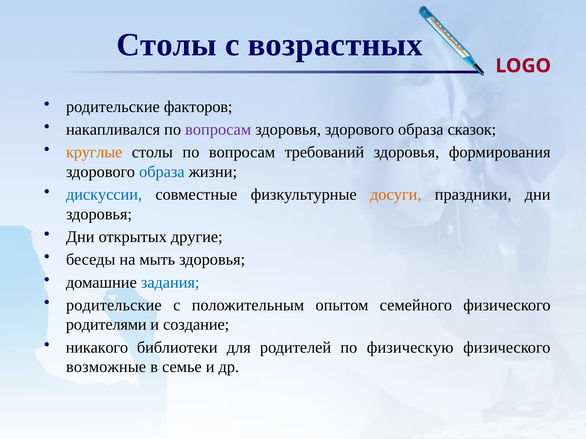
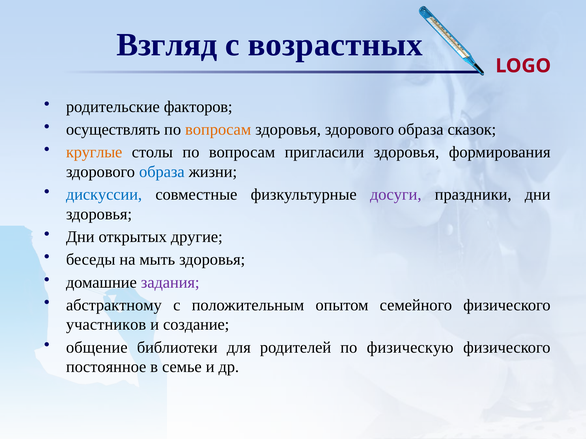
Столы at (167, 45): Столы -> Взгляд
накапливался: накапливался -> осуществлять
вопросам at (218, 130) colour: purple -> orange
требований: требований -> пригласили
досуги colour: orange -> purple
задания colour: blue -> purple
родительские at (114, 305): родительские -> абстрактному
родителями: родителями -> участников
никакого: никакого -> общение
возможные: возможные -> постоянное
